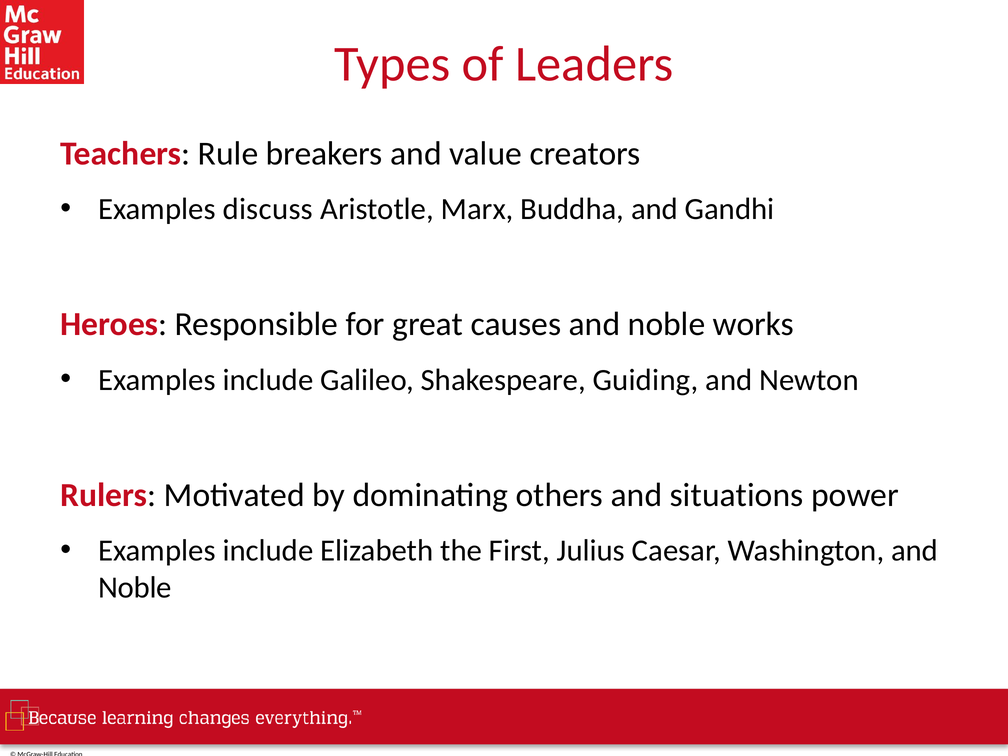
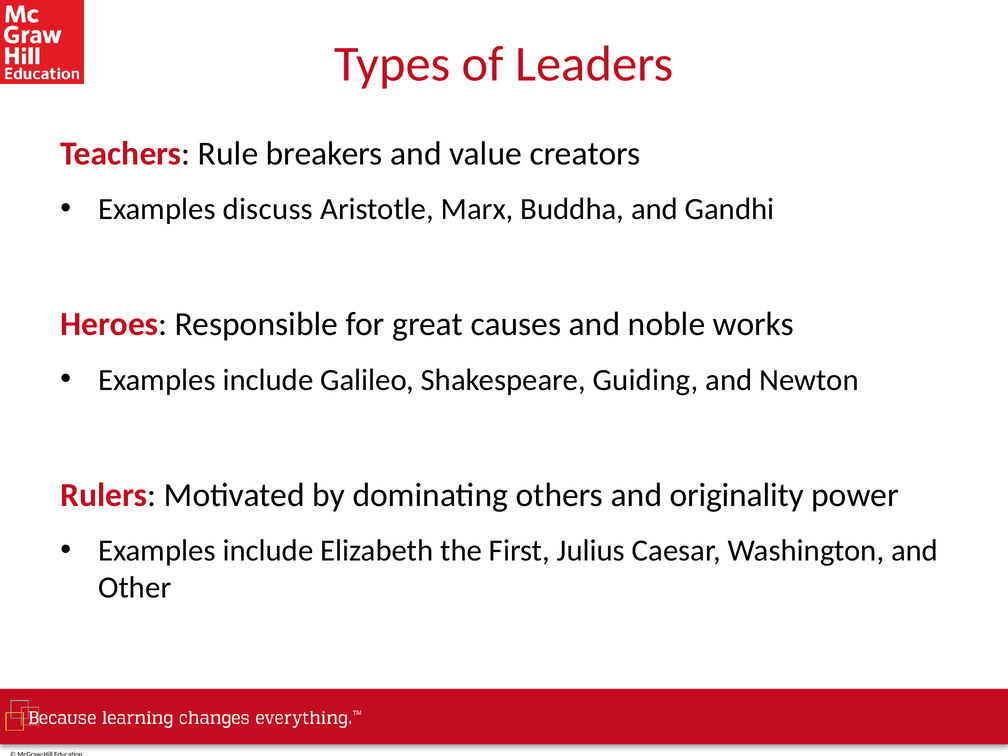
situations: situations -> originality
Noble at (135, 588): Noble -> Other
